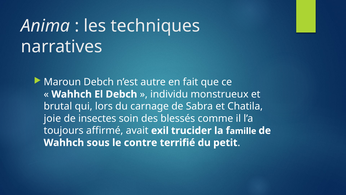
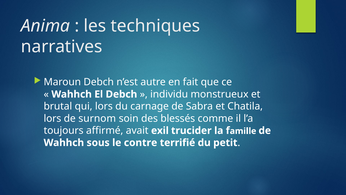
joie at (52, 118): joie -> lors
insectes: insectes -> surnom
